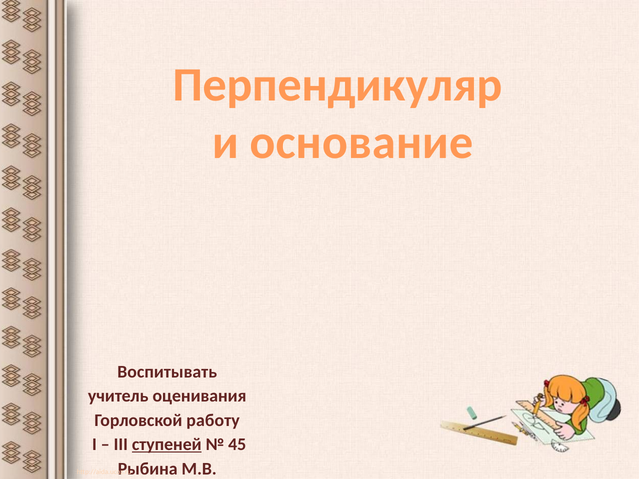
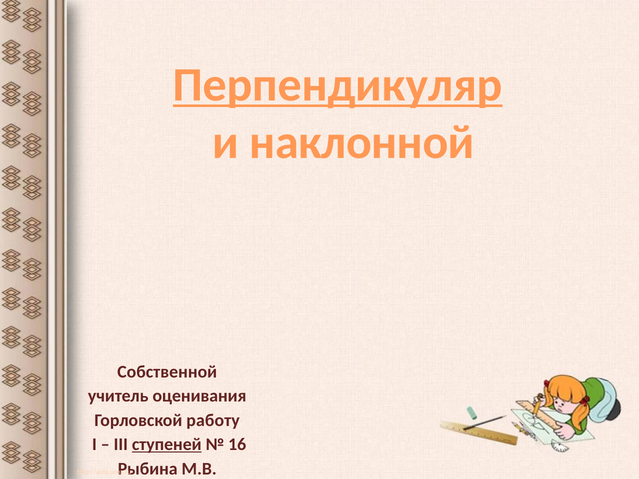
Перпендикуляр underline: none -> present
основание: основание -> наклонной
Воспитывать: Воспитывать -> Собственной
45: 45 -> 16
